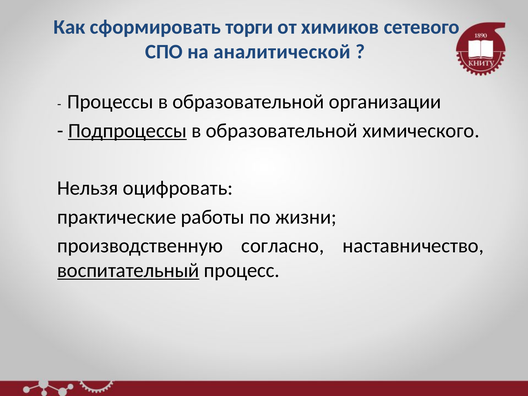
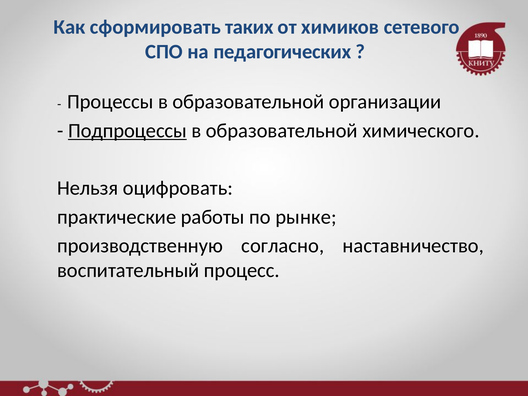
торги: торги -> таких
аналитической: аналитической -> педагогических
жизни: жизни -> рынке
воспитательный underline: present -> none
